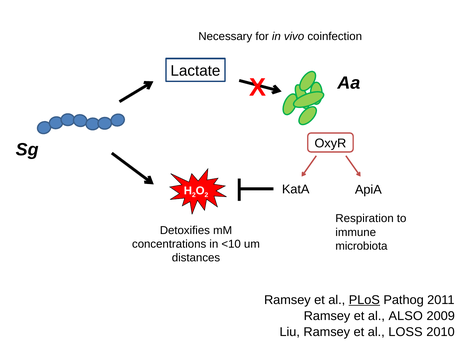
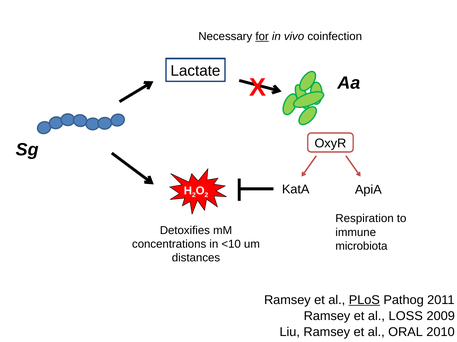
for underline: none -> present
ALSO: ALSO -> LOSS
LOSS: LOSS -> ORAL
